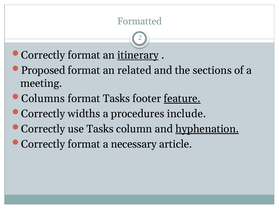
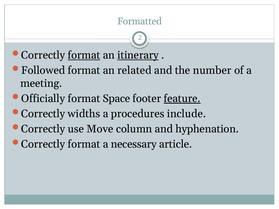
format at (84, 55) underline: none -> present
Proposed: Proposed -> Followed
sections: sections -> number
Columns: Columns -> Officially
format Tasks: Tasks -> Space
use Tasks: Tasks -> Move
hyphenation underline: present -> none
